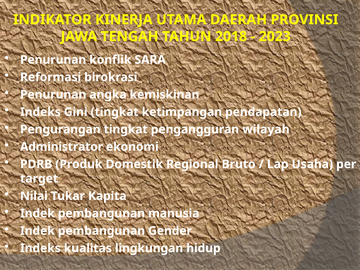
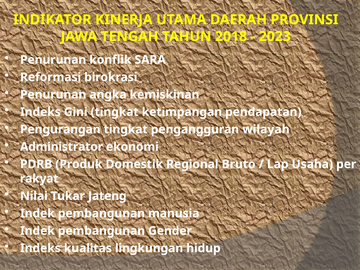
target: target -> rakyat
Kapita: Kapita -> Jateng
